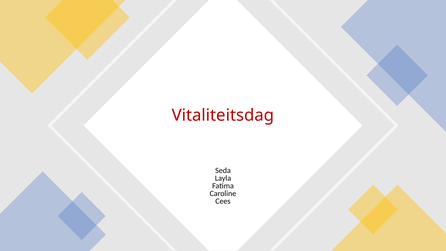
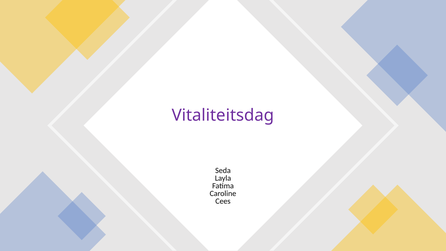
Vitaliteitsdag colour: red -> purple
